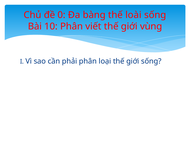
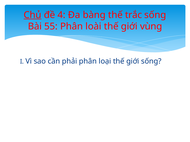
Chủ underline: none -> present
0: 0 -> 4
loài: loài -> trắc
10: 10 -> 55
viết: viết -> loài
